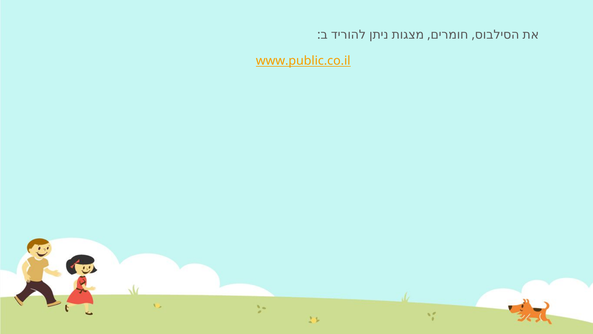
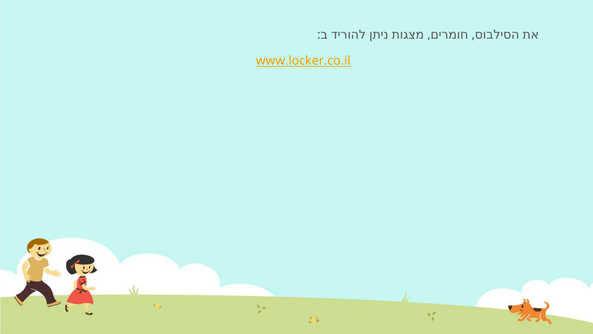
www.public.co.il: www.public.co.il -> www.locker.co.il
